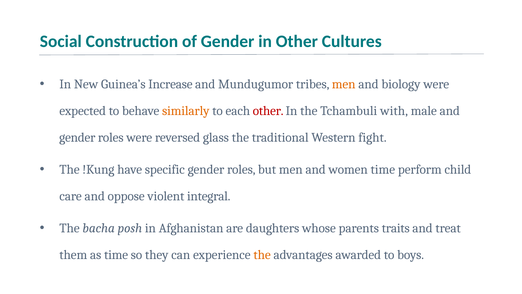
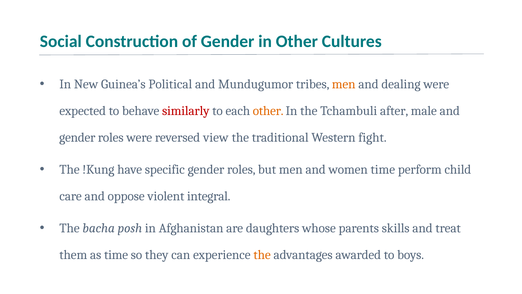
Increase: Increase -> Political
biology: biology -> dealing
similarly colour: orange -> red
other at (268, 111) colour: red -> orange
with: with -> after
glass: glass -> view
traits: traits -> skills
